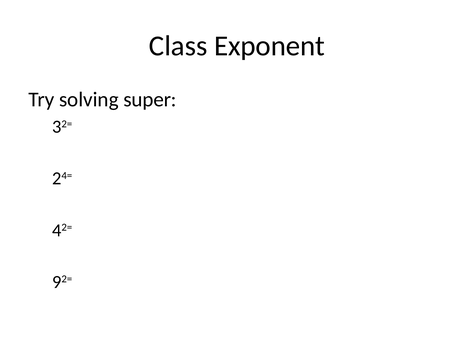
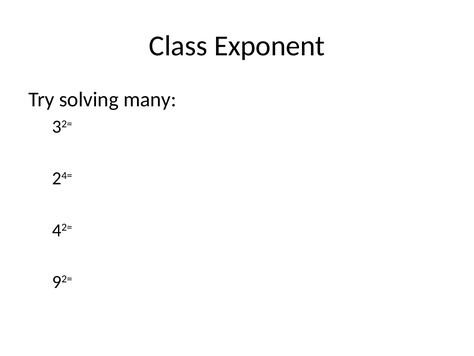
super: super -> many
